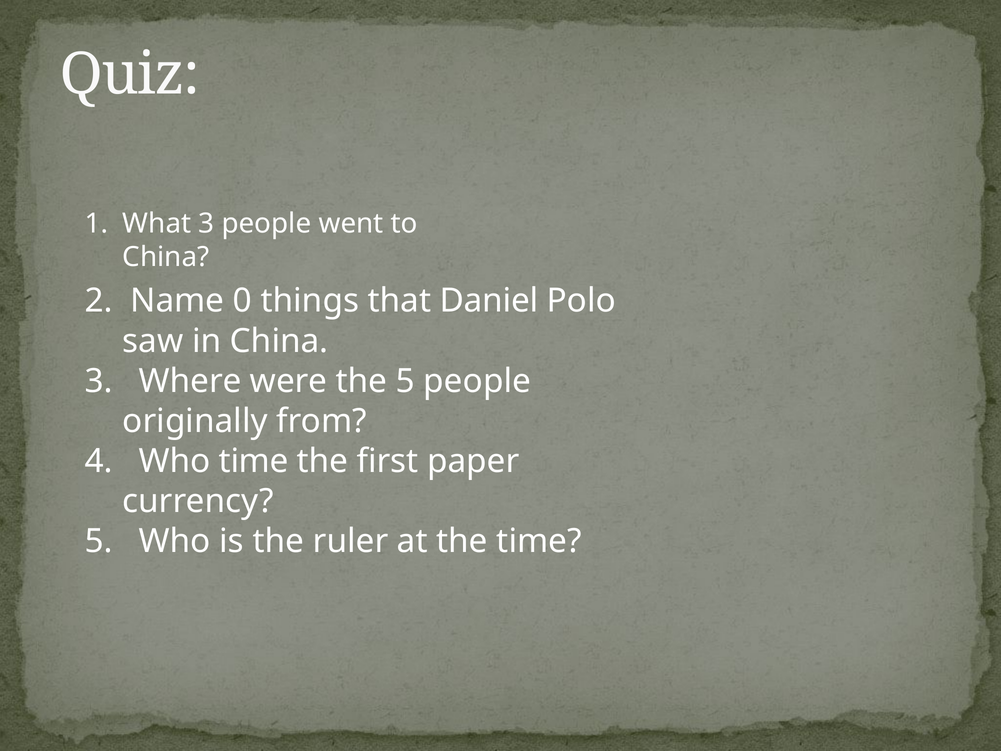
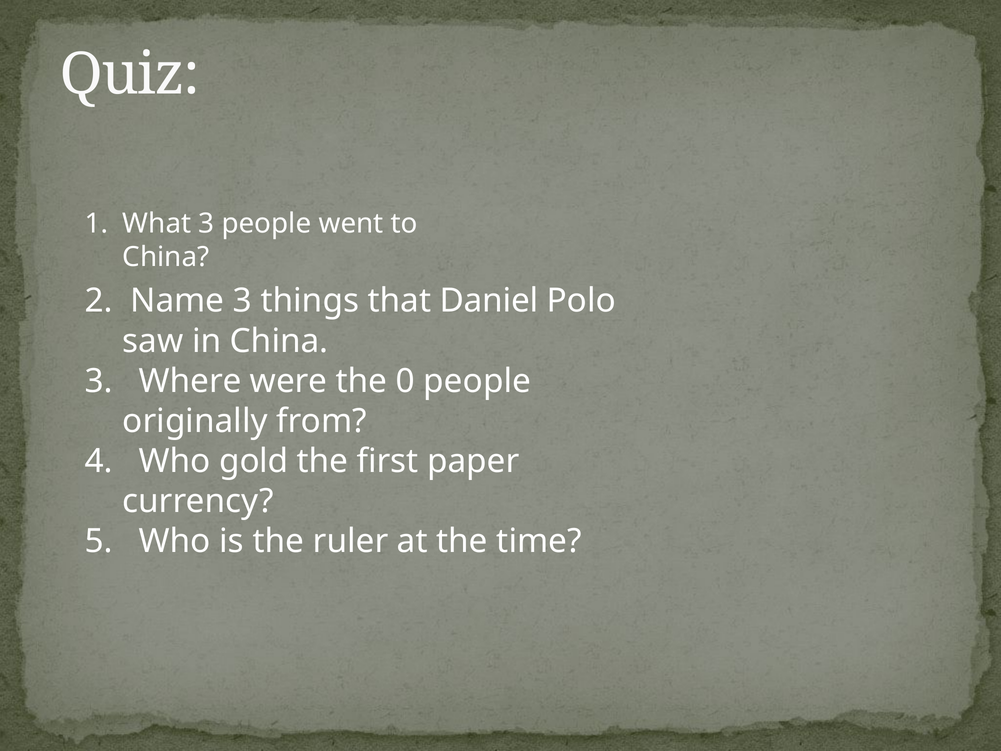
Name 0: 0 -> 3
the 5: 5 -> 0
Who time: time -> gold
